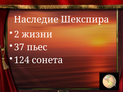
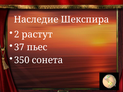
жизни: жизни -> растут
124: 124 -> 350
